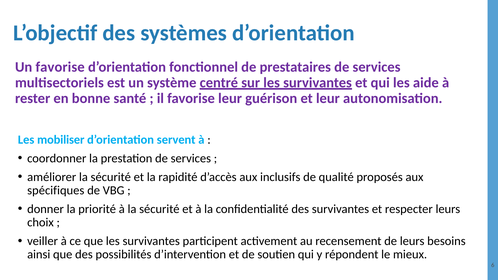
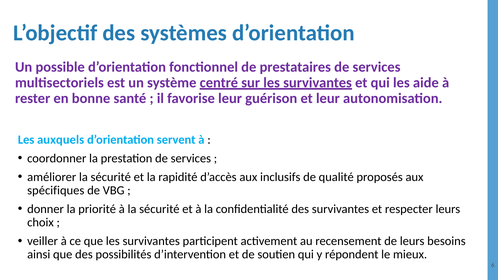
Un favorise: favorise -> possible
mobiliser: mobiliser -> auxquels
